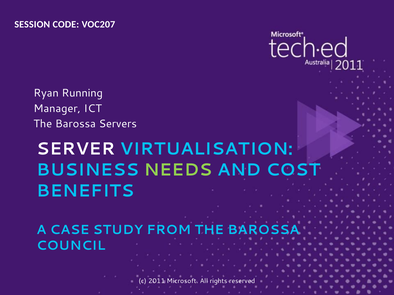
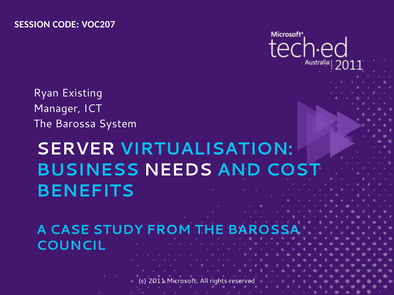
Running: Running -> Existing
Servers: Servers -> System
NEEDS colour: light green -> white
